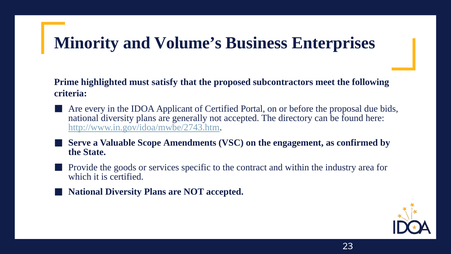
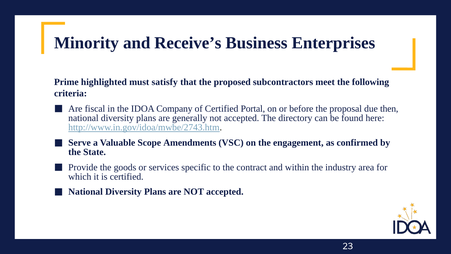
Volume’s: Volume’s -> Receive’s
every: every -> fiscal
Applicant: Applicant -> Company
bids: bids -> then
